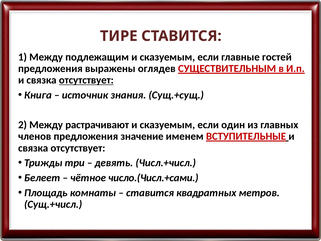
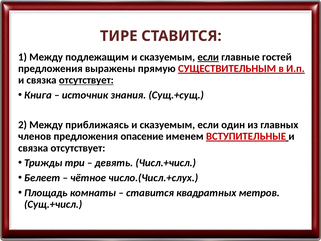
если at (208, 57) underline: none -> present
оглядев: оглядев -> прямую
растрачивают: растрачивают -> приближаясь
значение: значение -> опасение
число.(Числ.+сами: число.(Числ.+сами -> число.(Числ.+слух
